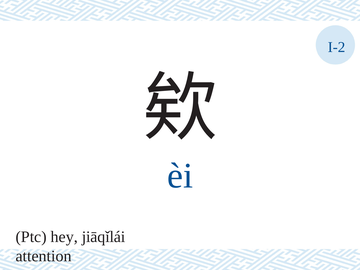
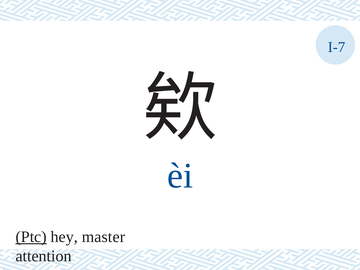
I-2: I-2 -> I-7
Ptc underline: none -> present
jiāqǐlái: jiāqǐlái -> master
